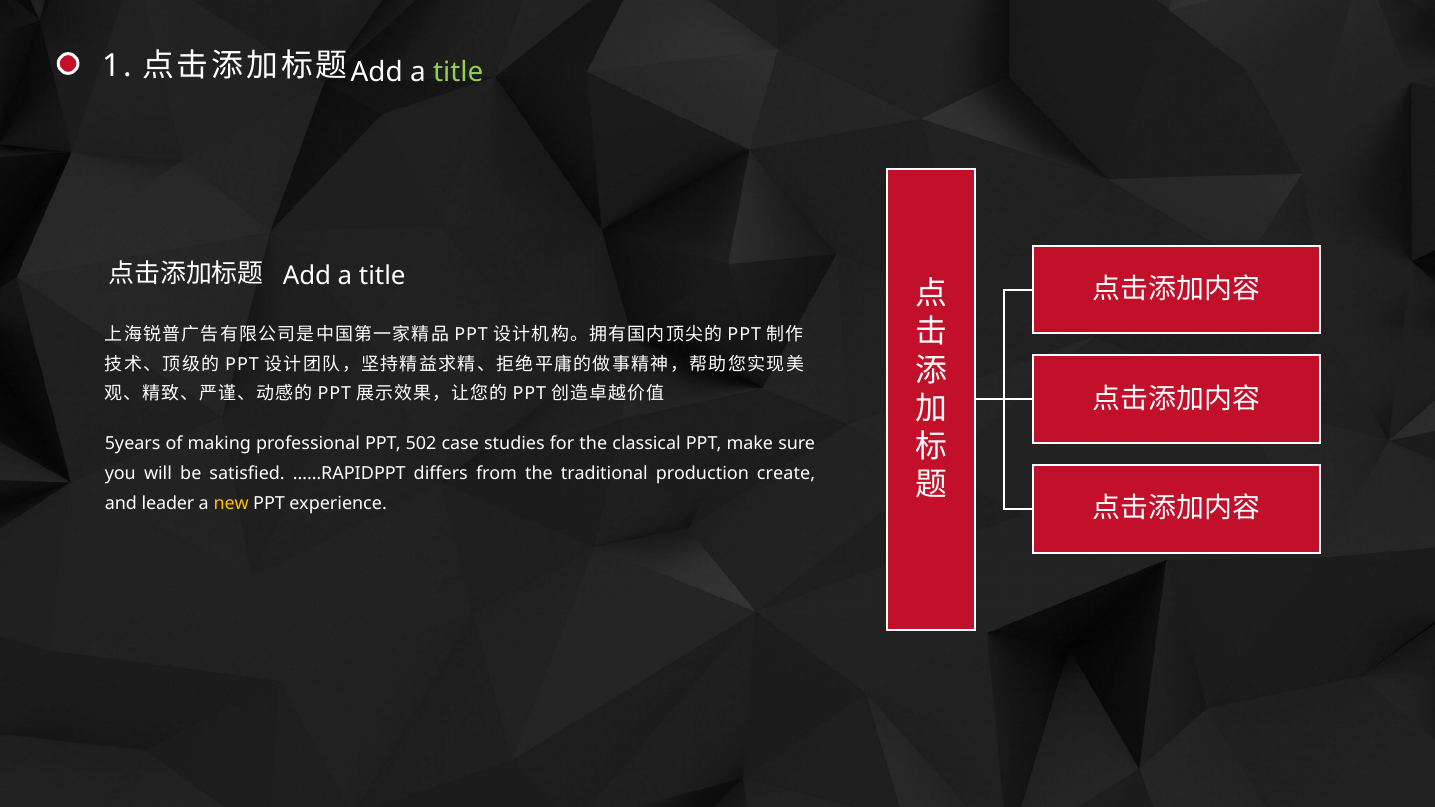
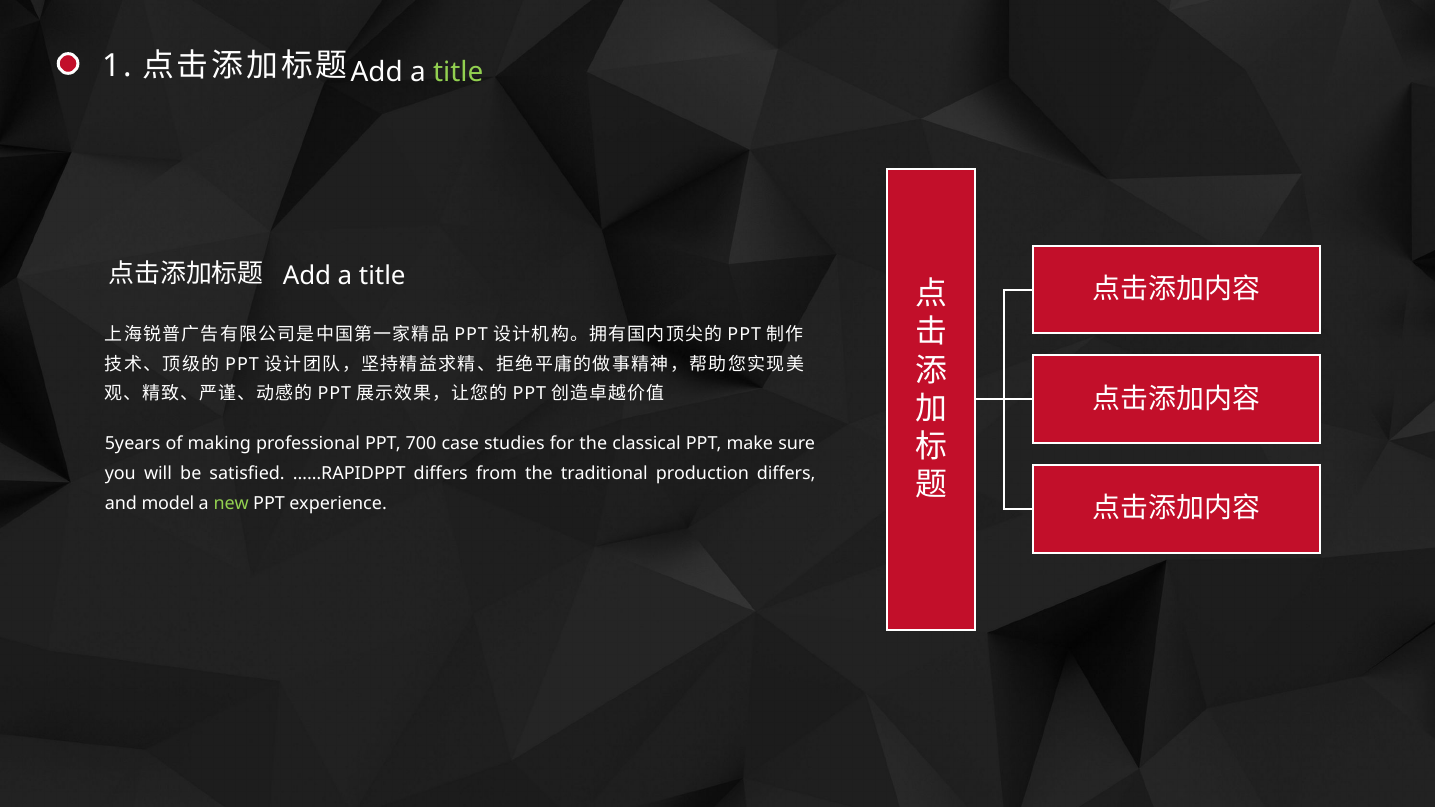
502: 502 -> 700
production create: create -> differs
leader: leader -> model
new colour: yellow -> light green
